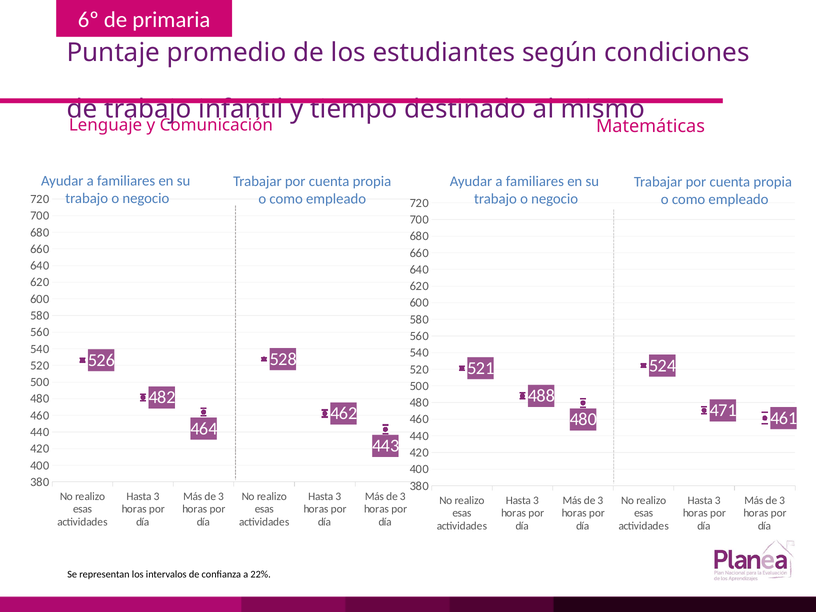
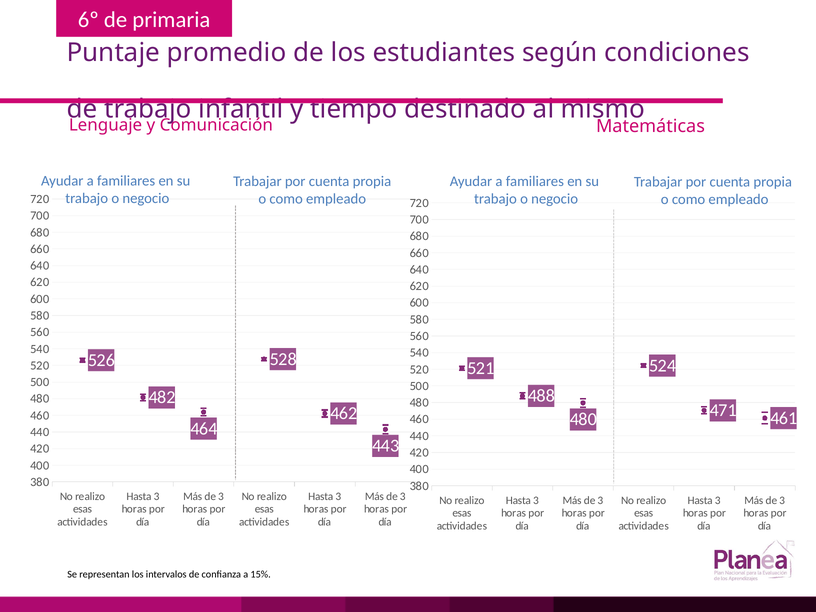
22%: 22% -> 15%
